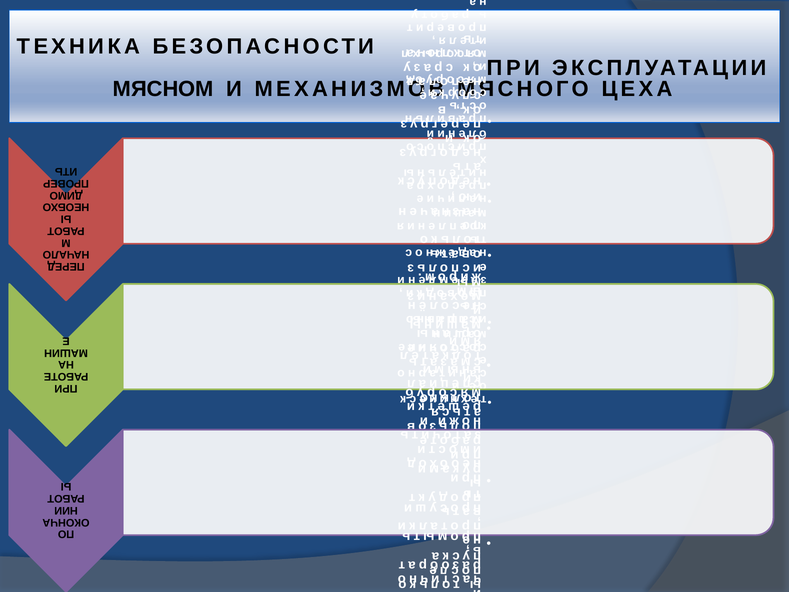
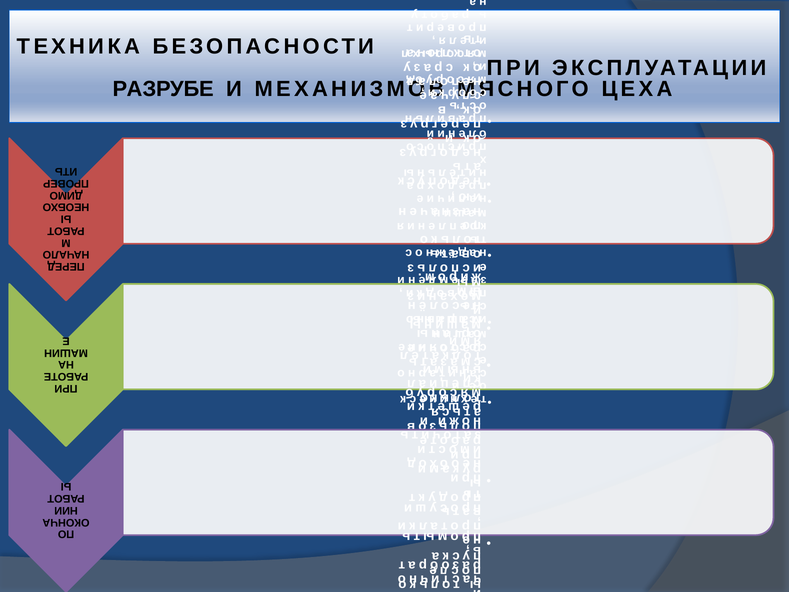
МЯСНОМ: МЯСНОМ -> РАЗРУБЕ
